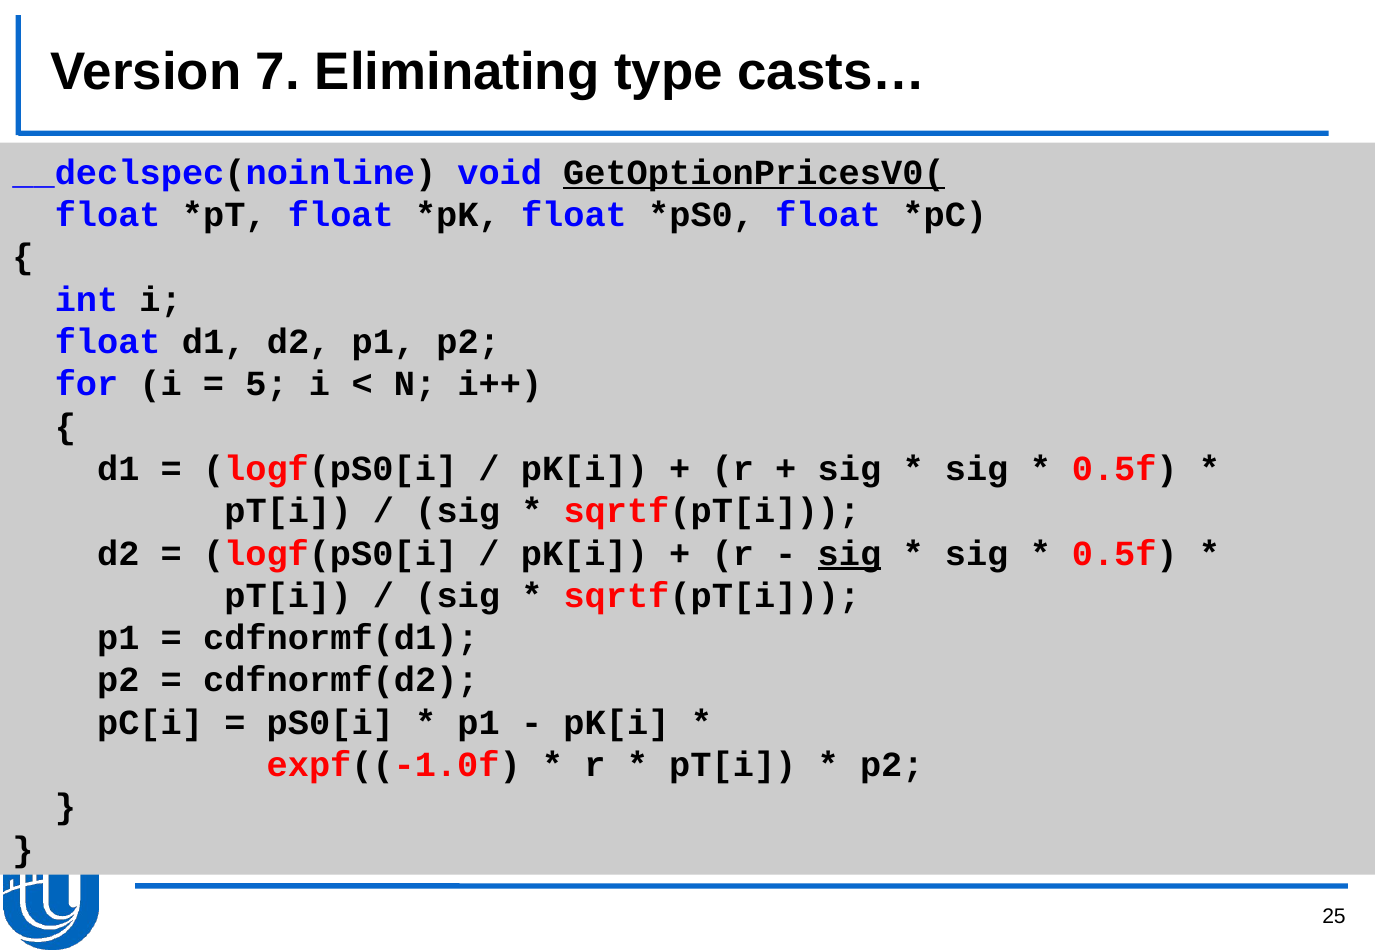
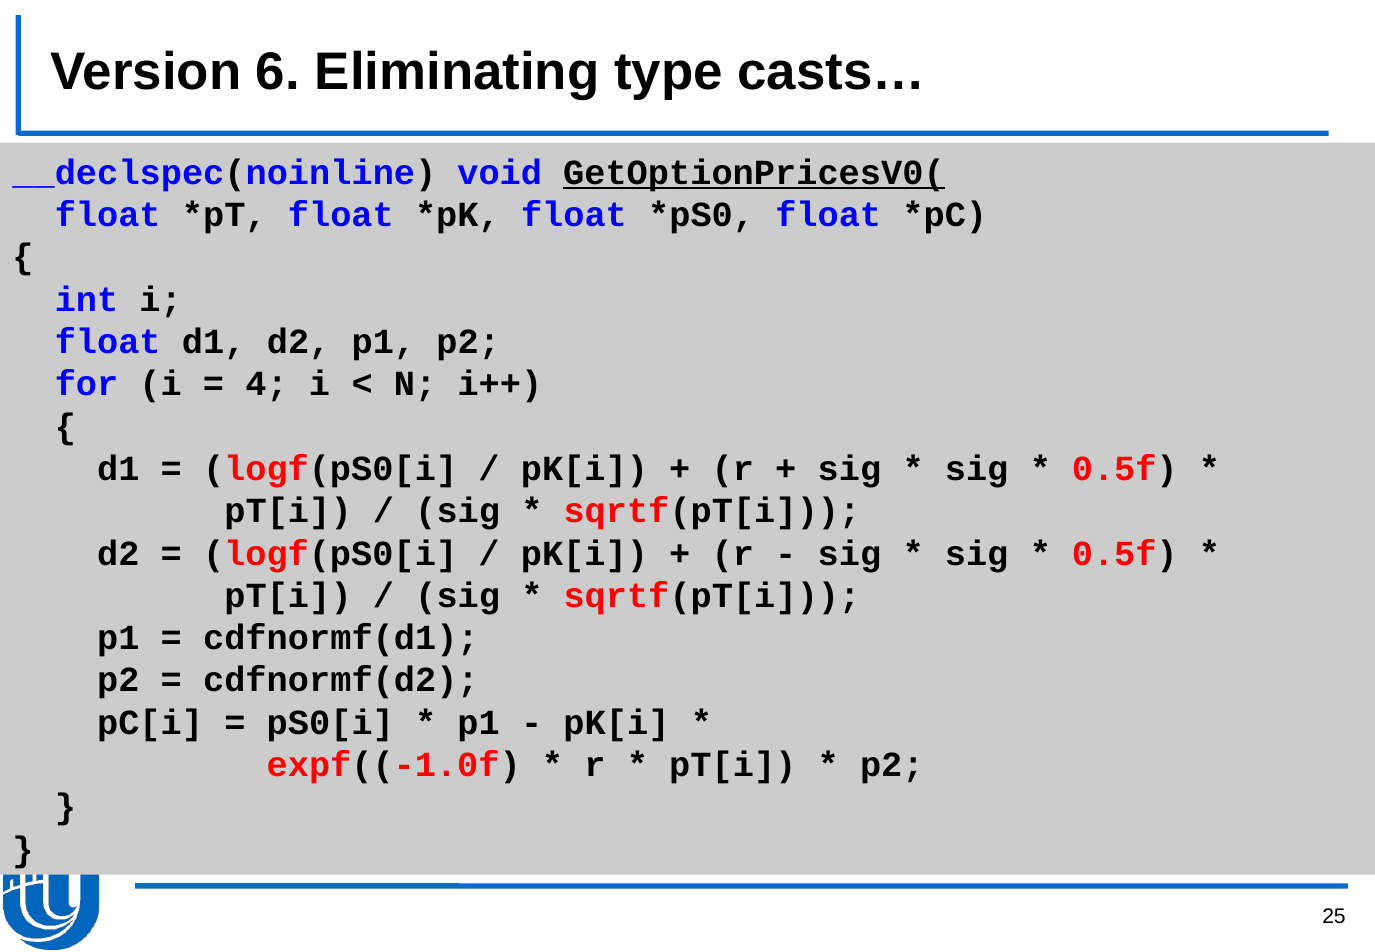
7: 7 -> 6
5: 5 -> 4
sig at (849, 553) underline: present -> none
